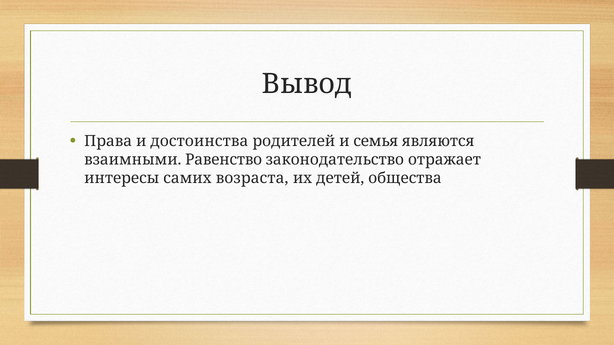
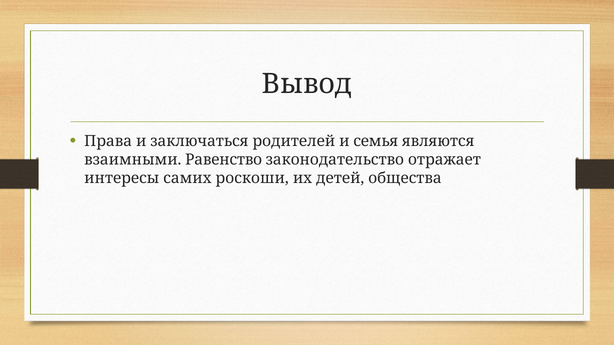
достоинства: достоинства -> заключаться
возраста: возраста -> роскоши
